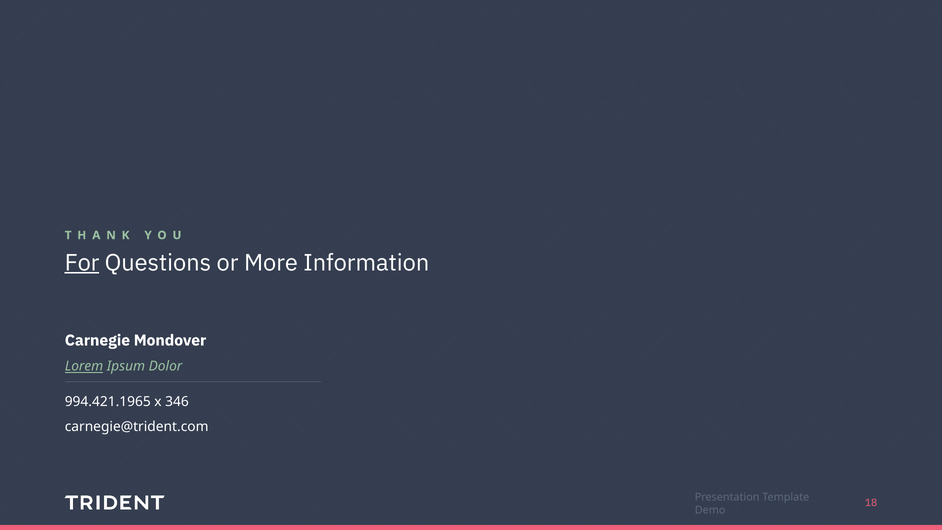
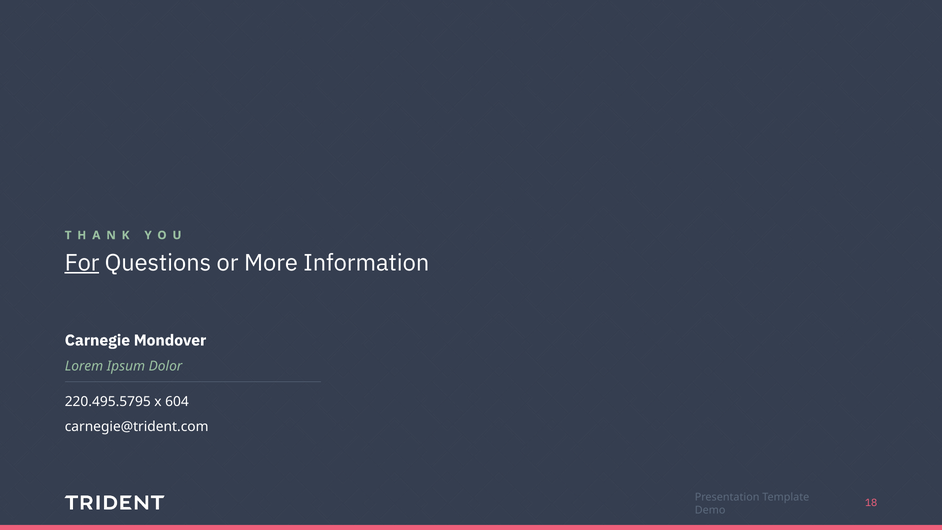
Lorem underline: present -> none
994.421.1965: 994.421.1965 -> 220.495.5795
346: 346 -> 604
